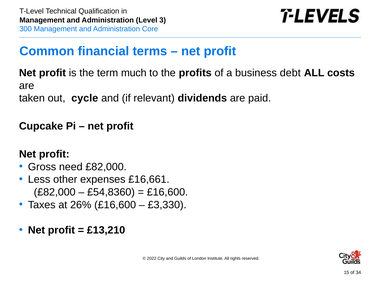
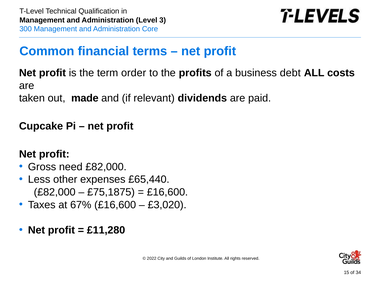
much: much -> order
cycle: cycle -> made
£16,661: £16,661 -> £65,440
£54,8360: £54,8360 -> £75,1875
26%: 26% -> 67%
£3,330: £3,330 -> £3,020
£13,210: £13,210 -> £11,280
